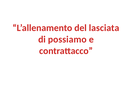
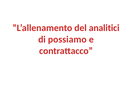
lasciata: lasciata -> analitici
